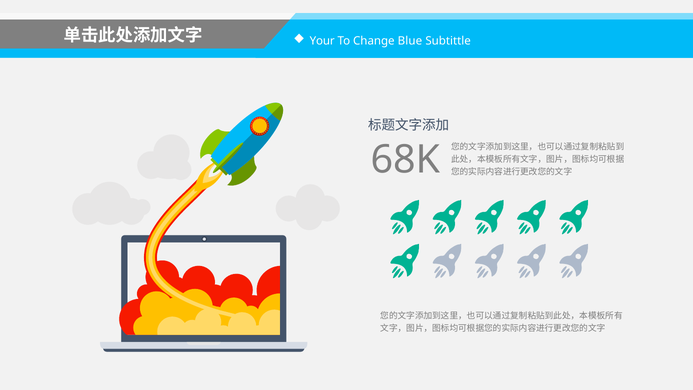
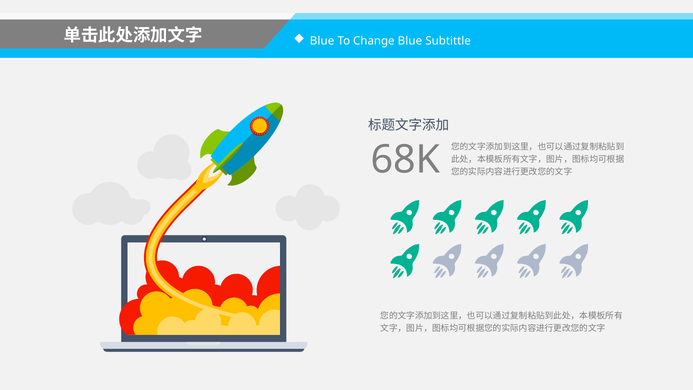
Your at (322, 41): Your -> Blue
